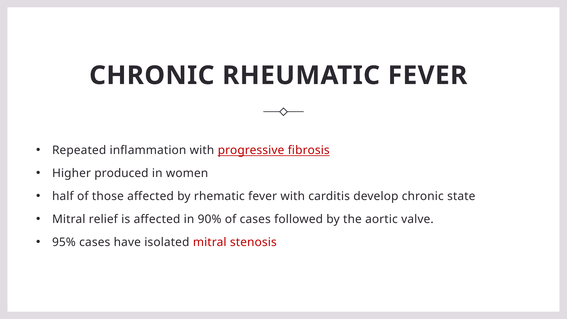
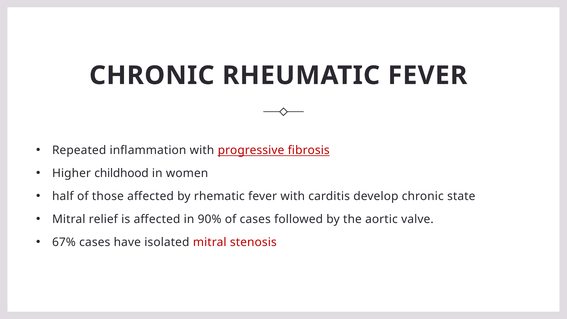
produced: produced -> childhood
95%: 95% -> 67%
